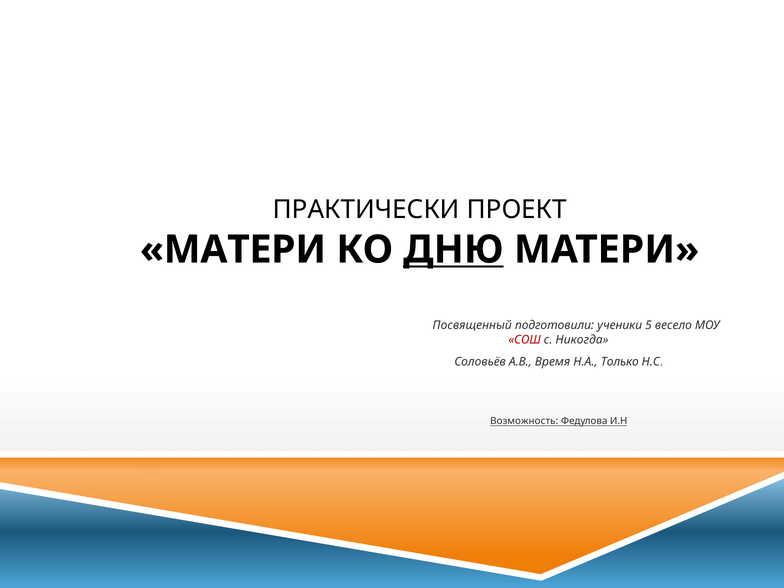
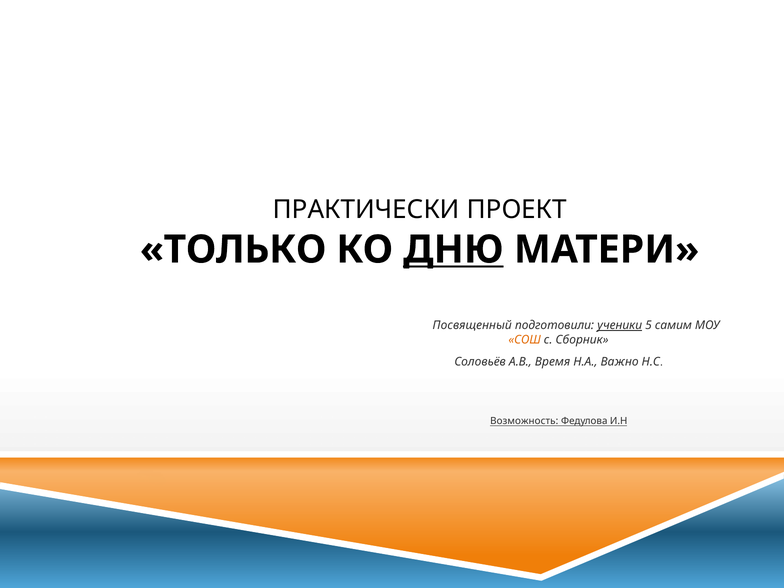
МАТЕРИ at (233, 250): МАТЕРИ -> ТОЛЬКО
ученики underline: none -> present
весело: весело -> самим
СОШ colour: red -> orange
Никогда: Никогда -> Сборник
Только: Только -> Важно
